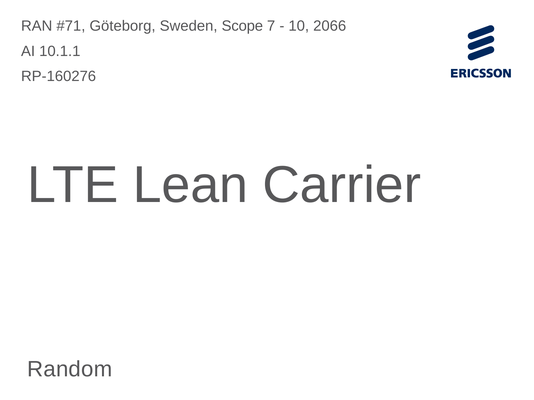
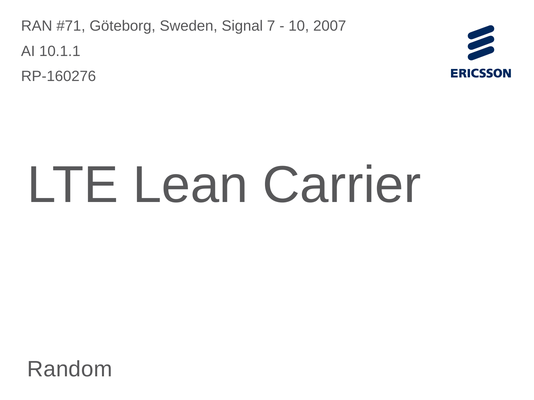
Scope: Scope -> Signal
2066: 2066 -> 2007
